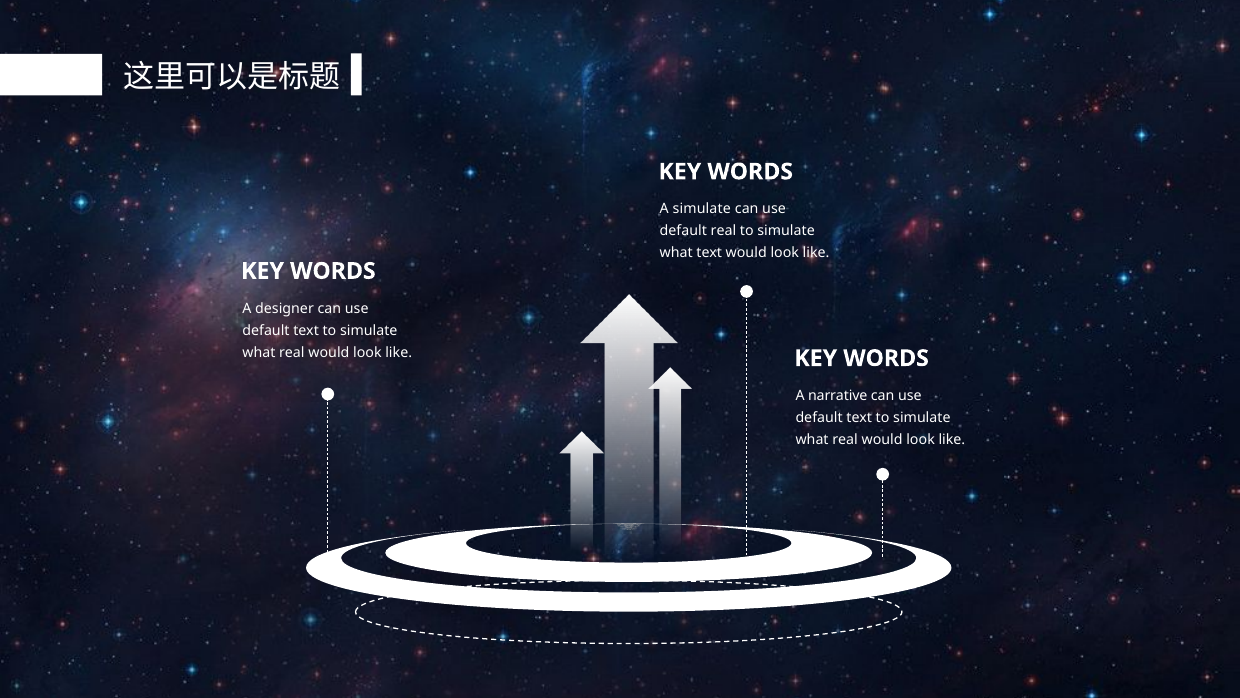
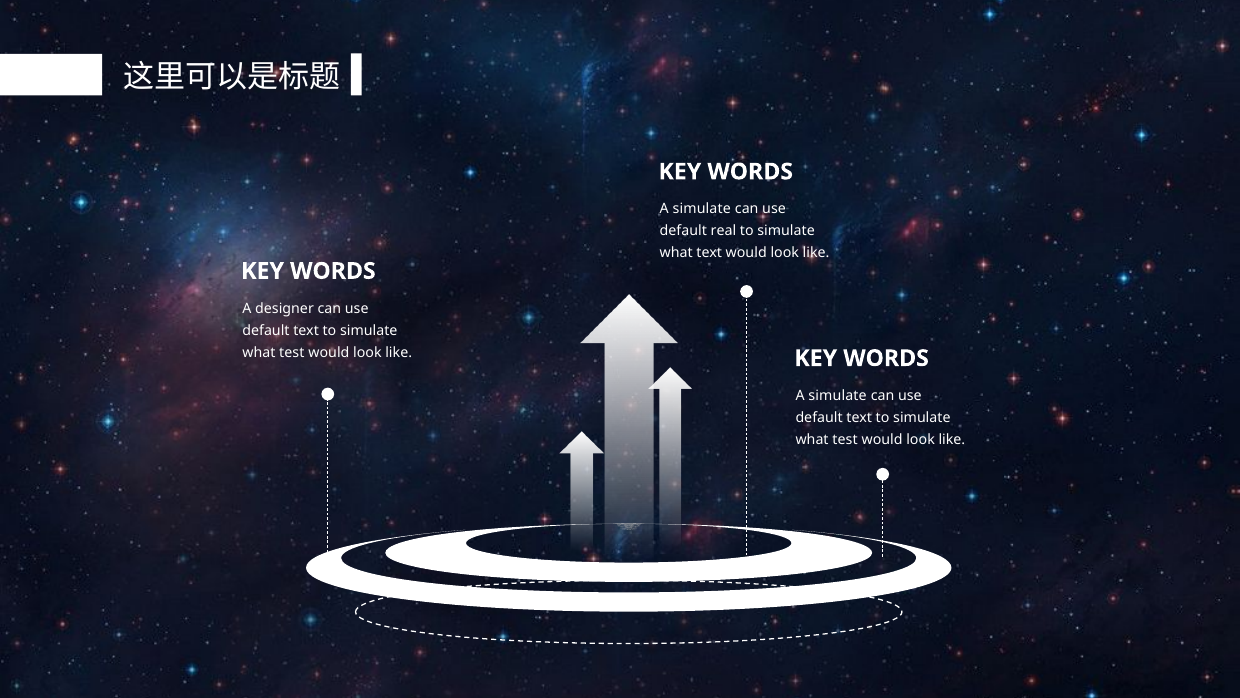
real at (292, 352): real -> test
narrative at (838, 395): narrative -> simulate
real at (845, 440): real -> test
